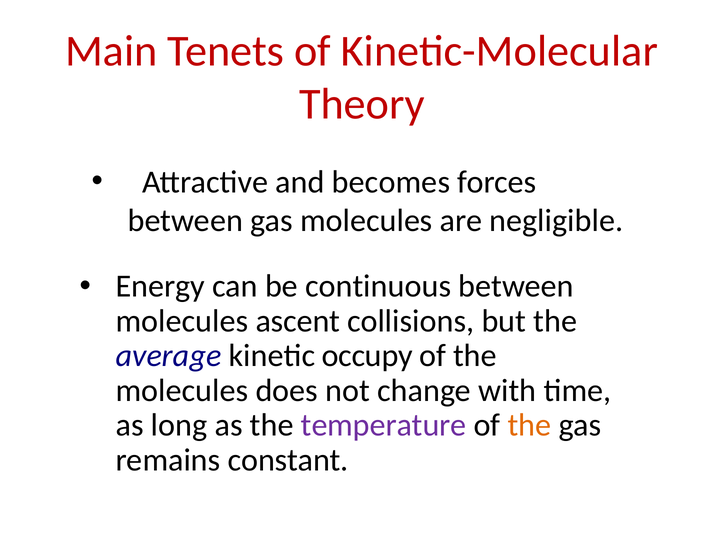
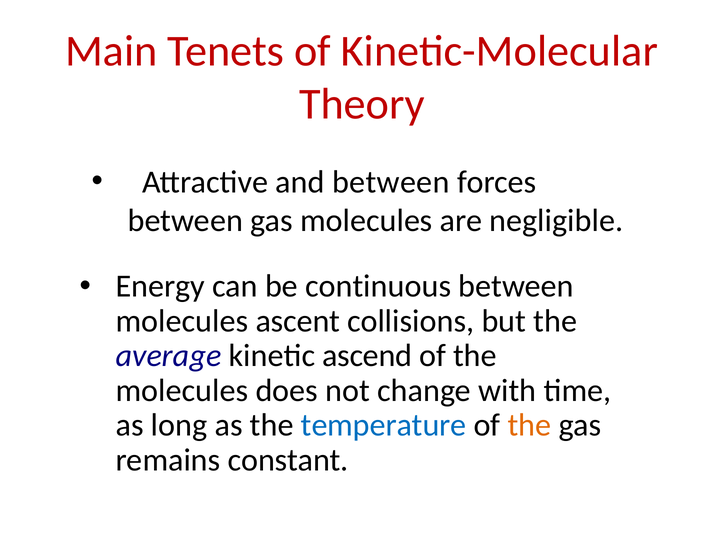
and becomes: becomes -> between
occupy: occupy -> ascend
temperature colour: purple -> blue
